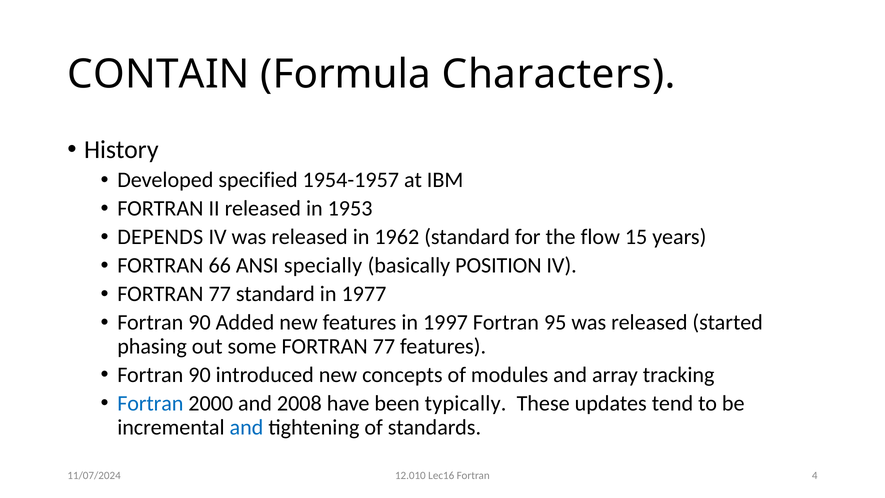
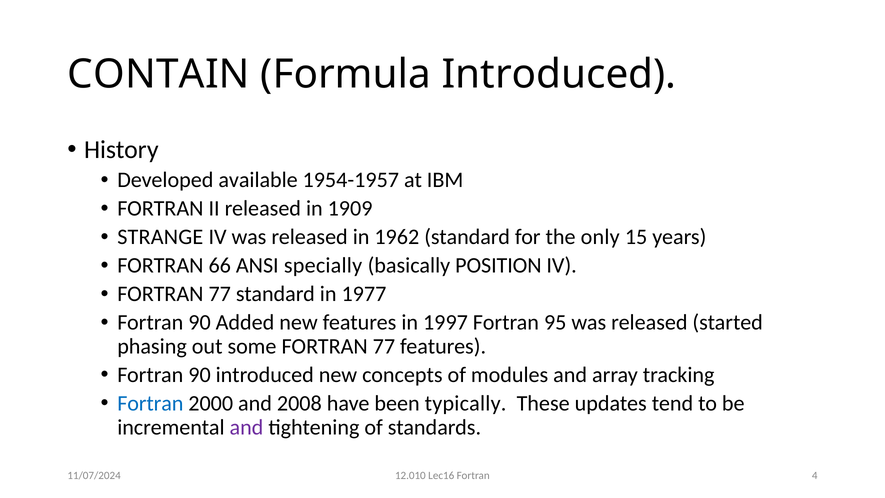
Formula Characters: Characters -> Introduced
specified: specified -> available
1953: 1953 -> 1909
DEPENDS: DEPENDS -> STRANGE
flow: flow -> only
and at (246, 427) colour: blue -> purple
